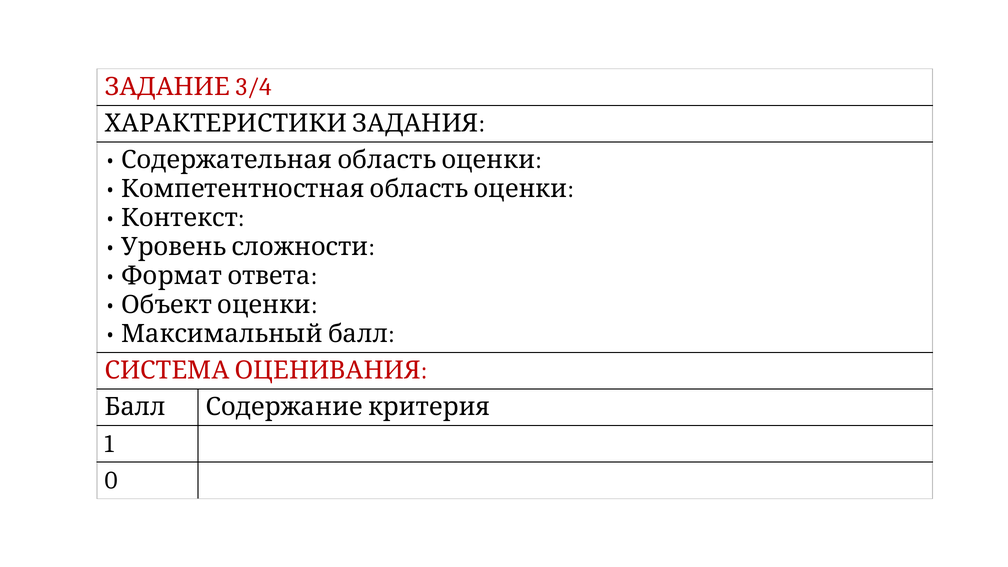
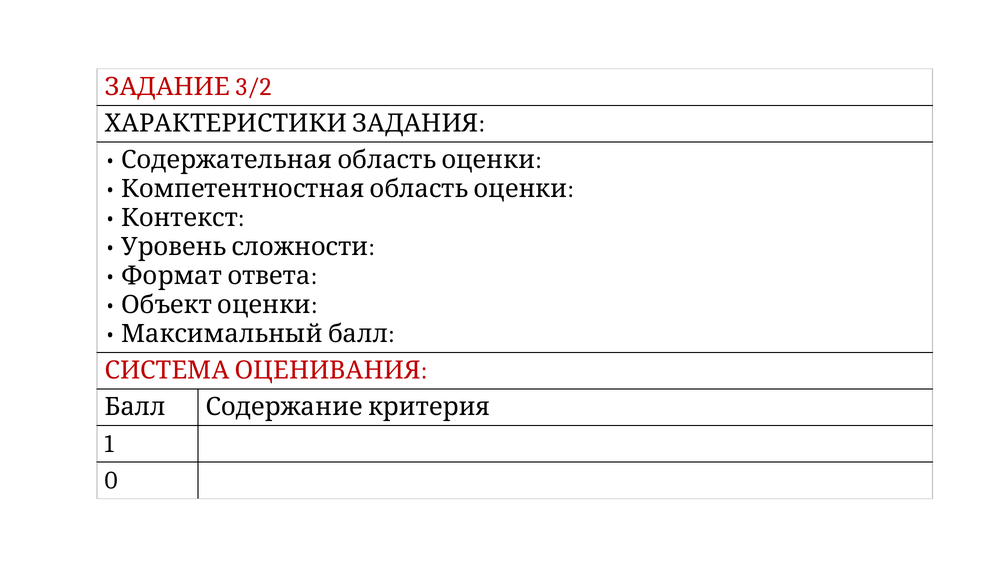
3/4: 3/4 -> 3/2
